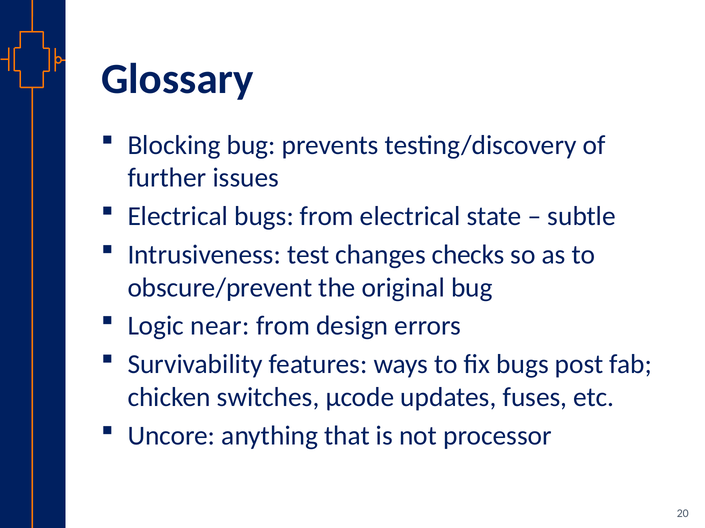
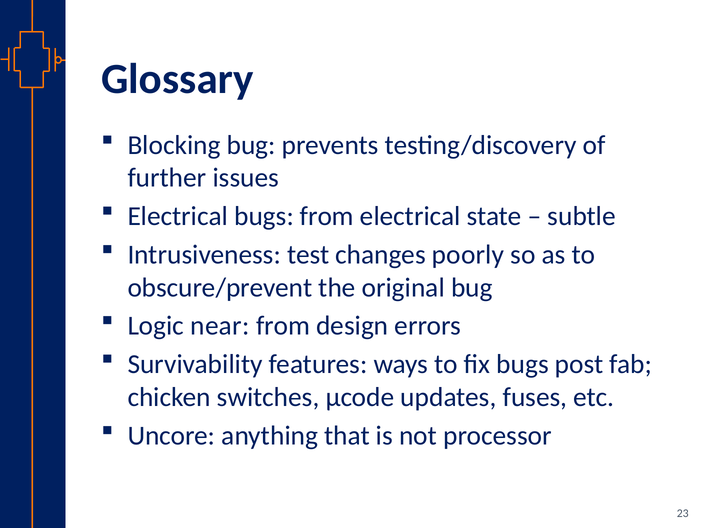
checks: checks -> poorly
20: 20 -> 23
